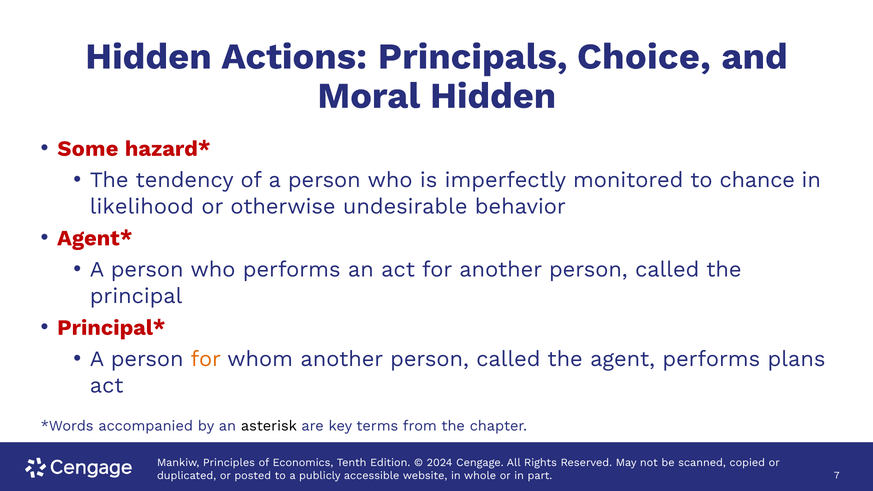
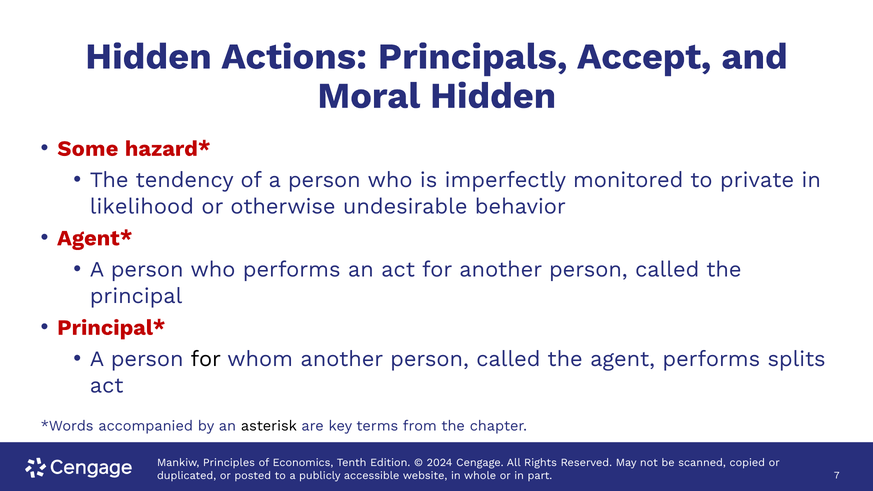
Choice: Choice -> Accept
chance: chance -> private
for at (206, 359) colour: orange -> black
plans: plans -> splits
